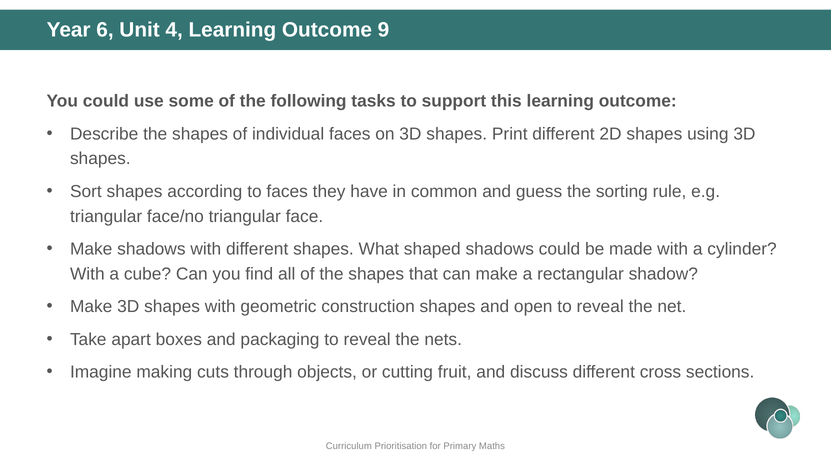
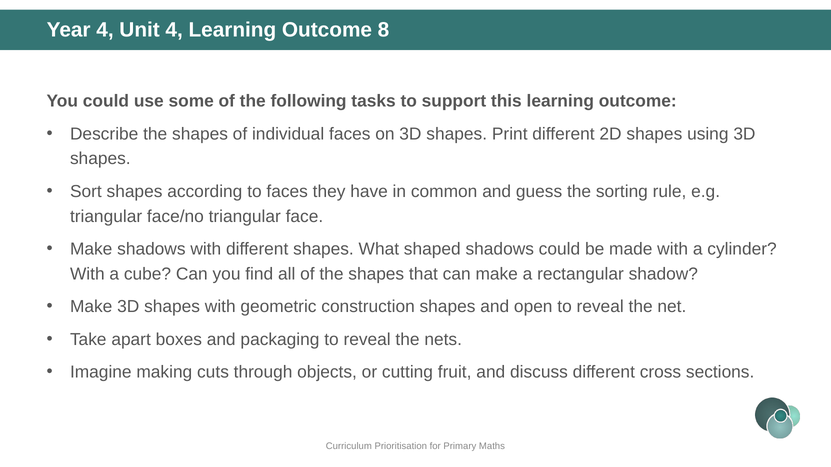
Year 6: 6 -> 4
9: 9 -> 8
